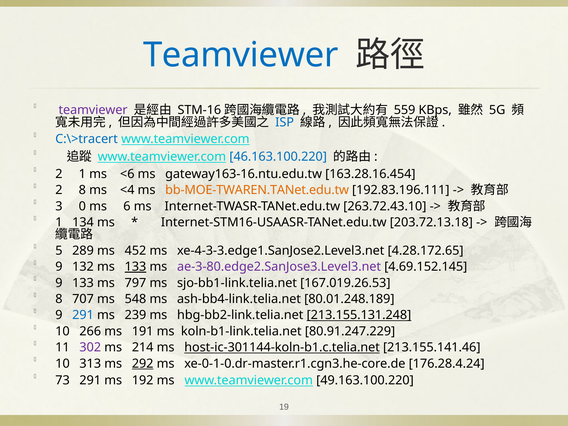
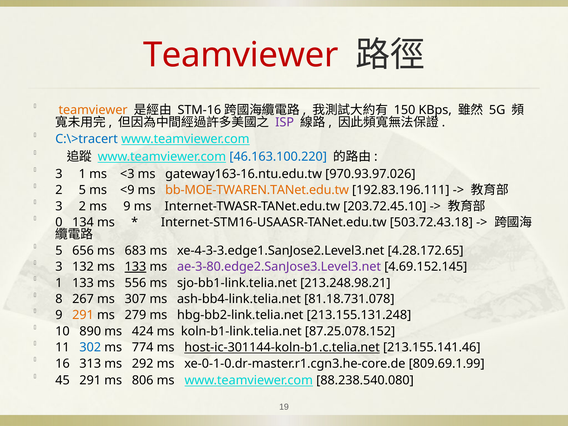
Teamviewer at (241, 55) colour: blue -> red
teamviewer at (93, 110) colour: purple -> orange
559: 559 -> 150
ISP colour: blue -> purple
2 at (59, 174): 2 -> 3
<6: <6 -> <3
163.28.16.454: 163.28.16.454 -> 970.93.97.026
2 8: 8 -> 5
<4: <4 -> <9
3 0: 0 -> 2
ms 6: 6 -> 9
263.72.43.10: 263.72.43.10 -> 203.72.45.10
1 at (59, 222): 1 -> 0
203.72.13.18: 203.72.13.18 -> 503.72.43.18
289: 289 -> 656
452: 452 -> 683
9 at (59, 267): 9 -> 3
9 at (59, 283): 9 -> 1
797: 797 -> 556
167.019.26.53: 167.019.26.53 -> 213.248.98.21
707: 707 -> 267
548: 548 -> 307
80.01.248.189: 80.01.248.189 -> 81.18.731.078
291 at (83, 315) colour: blue -> orange
239: 239 -> 279
213.155.131.248 underline: present -> none
266: 266 -> 890
191: 191 -> 424
80.91.247.229: 80.91.247.229 -> 87.25.078.152
302 colour: purple -> blue
214: 214 -> 774
10 at (63, 364): 10 -> 16
292 underline: present -> none
176.28.4.24: 176.28.4.24 -> 809.69.1.99
73: 73 -> 45
192: 192 -> 806
49.163.100.220: 49.163.100.220 -> 88.238.540.080
